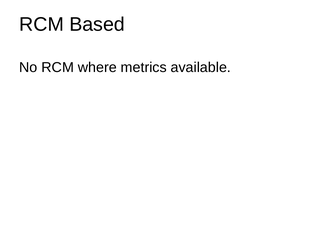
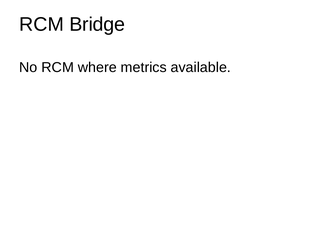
Based: Based -> Bridge
